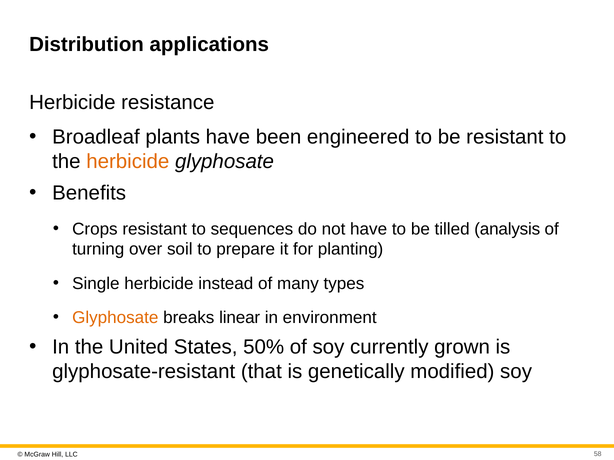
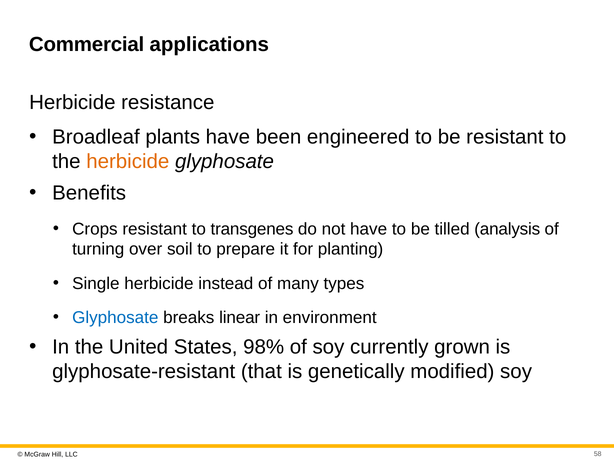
Distribution: Distribution -> Commercial
sequences: sequences -> transgenes
Glyphosate at (115, 318) colour: orange -> blue
50%: 50% -> 98%
